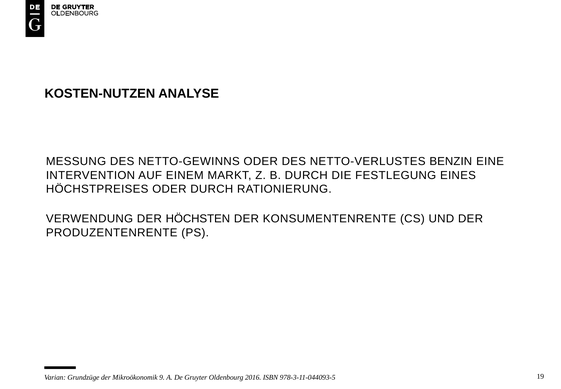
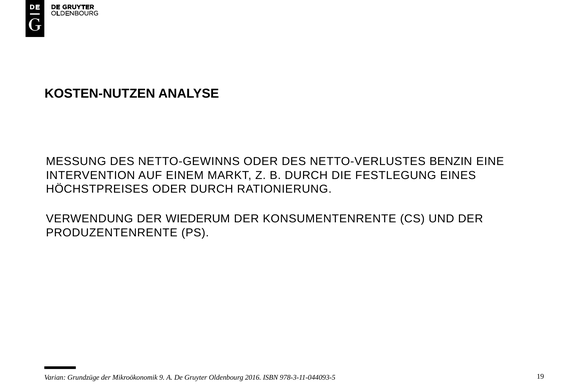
HÖCHSTEN: HÖCHSTEN -> WIEDERUM
